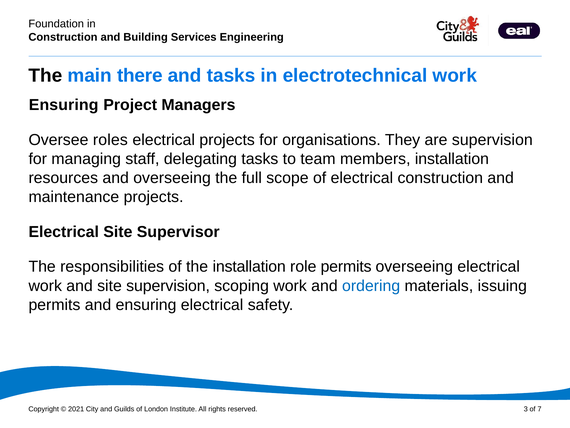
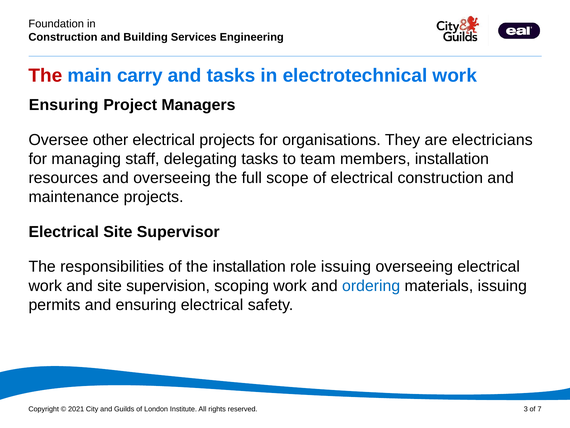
The at (45, 76) colour: black -> red
there: there -> carry
roles: roles -> other
are supervision: supervision -> electricians
role permits: permits -> issuing
